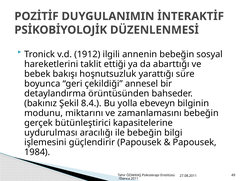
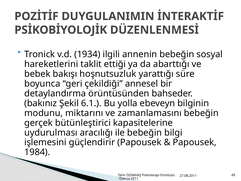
1912: 1912 -> 1934
8.4: 8.4 -> 6.1
